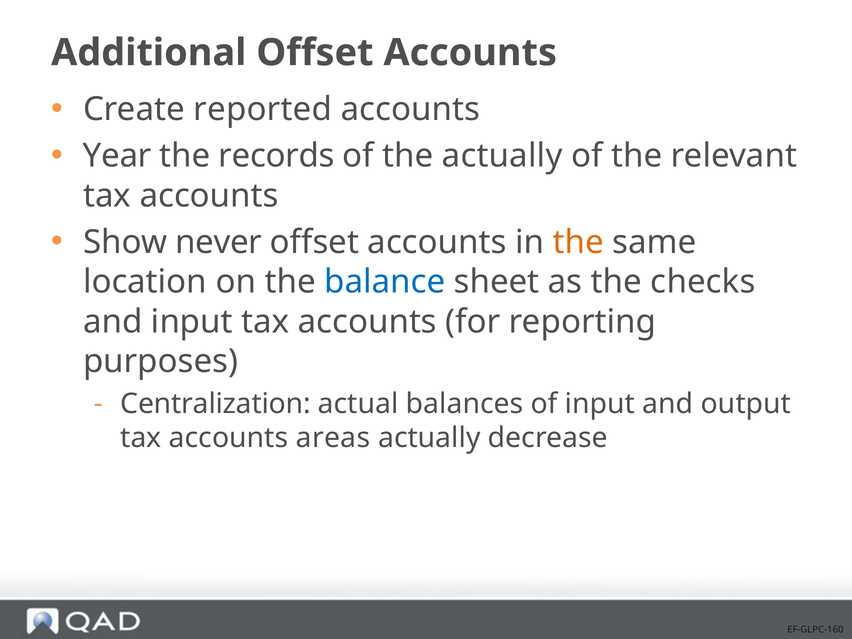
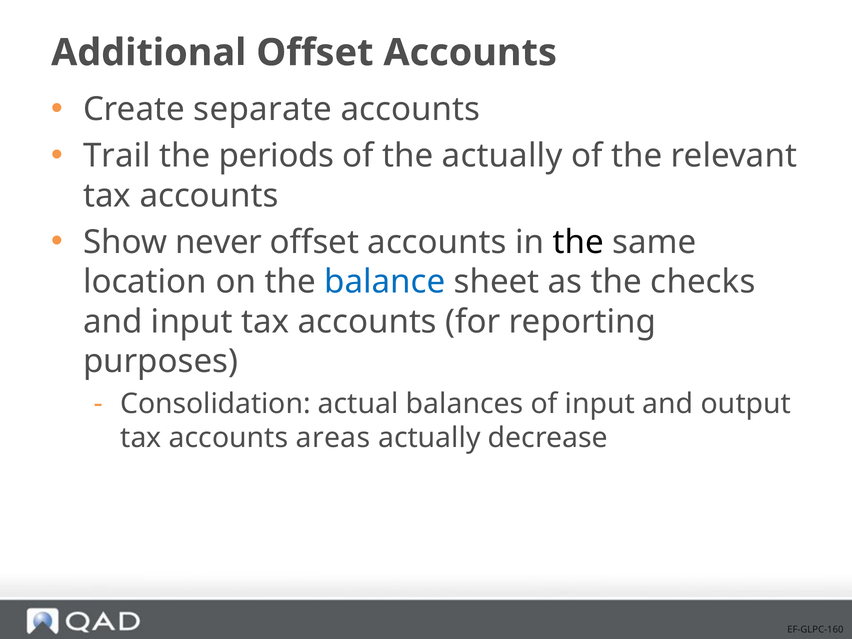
reported: reported -> separate
Year: Year -> Trail
records: records -> periods
the at (578, 242) colour: orange -> black
Centralization: Centralization -> Consolidation
